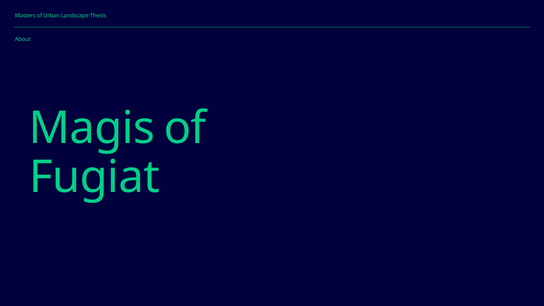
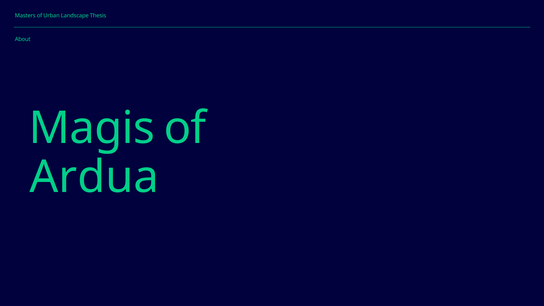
Fugiat: Fugiat -> Ardua
